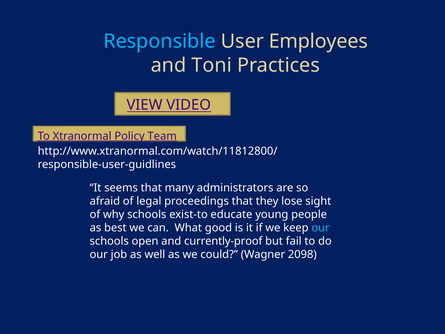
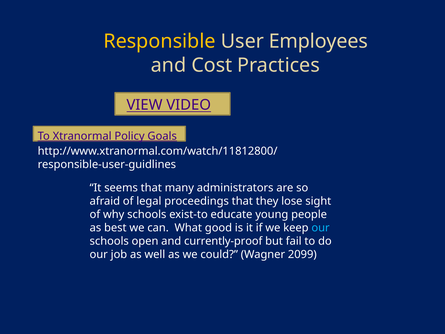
Responsible colour: light blue -> yellow
Toni: Toni -> Cost
Team: Team -> Goals
2098: 2098 -> 2099
